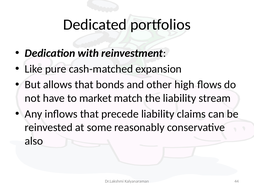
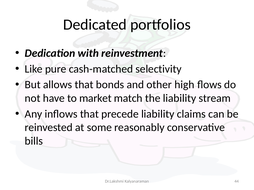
expansion: expansion -> selectivity
also: also -> bills
